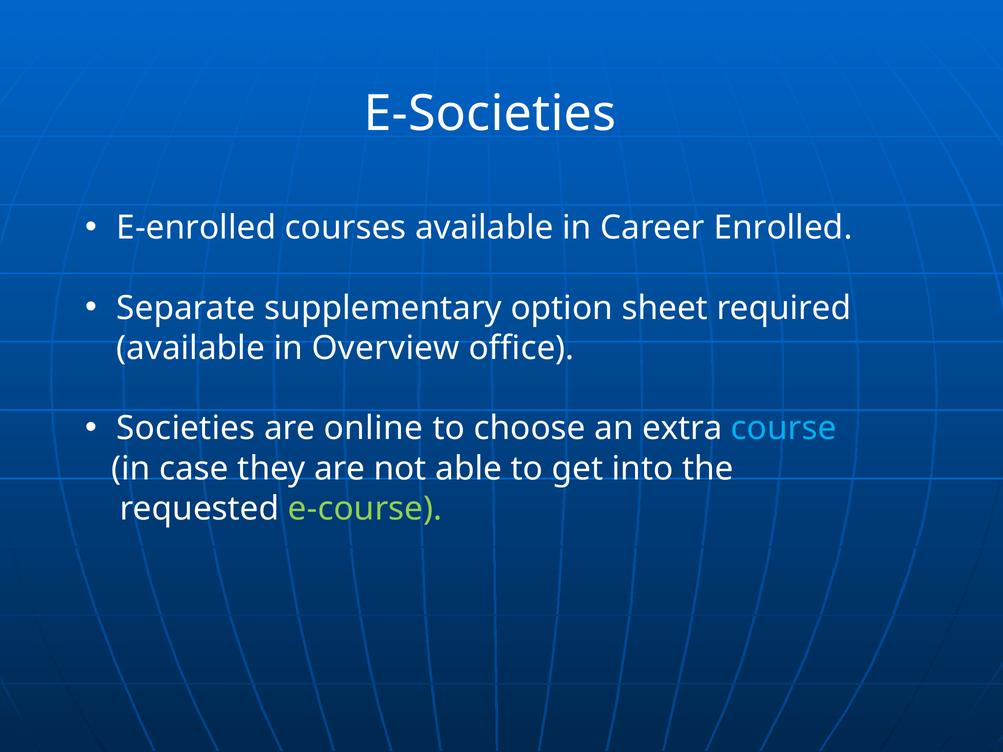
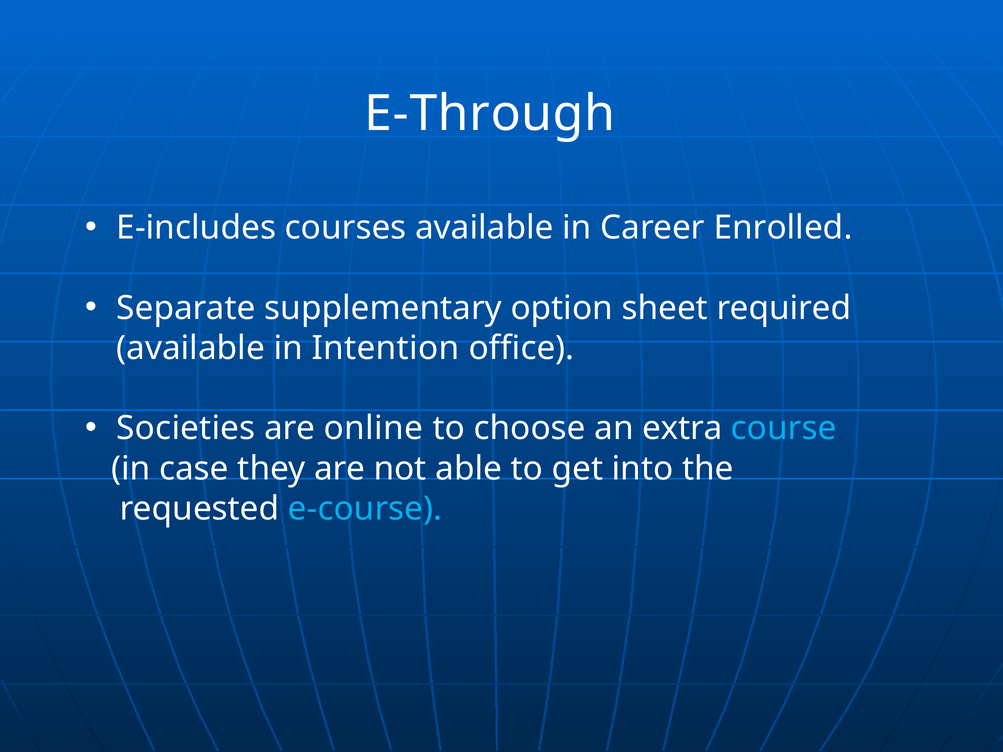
E-Societies: E-Societies -> E-Through
E-enrolled: E-enrolled -> E-includes
Overview: Overview -> Intention
e-course colour: light green -> light blue
